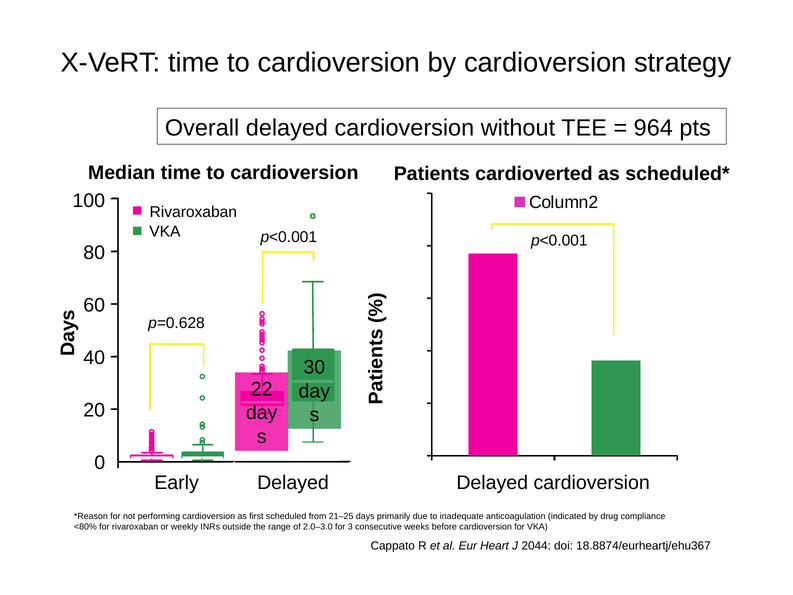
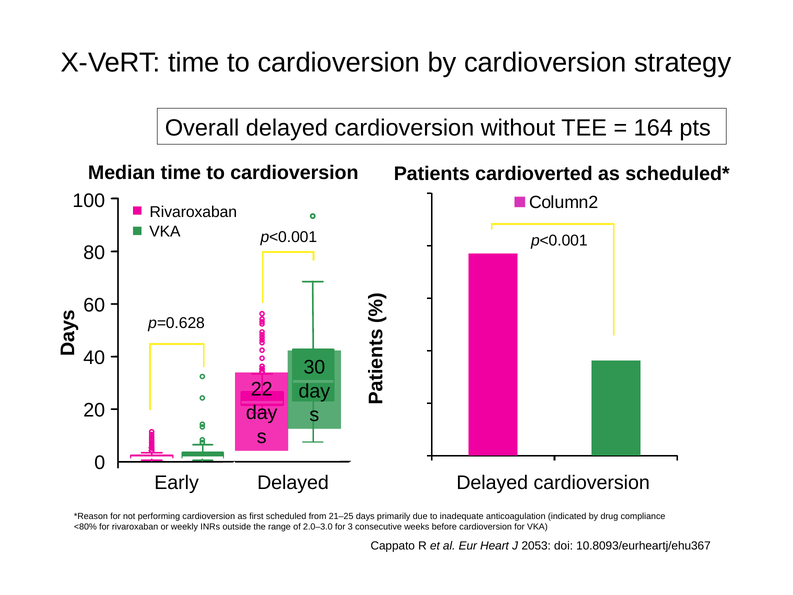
964: 964 -> 164
2044: 2044 -> 2053
18.8874/eurheartj/ehu367: 18.8874/eurheartj/ehu367 -> 10.8093/eurheartj/ehu367
